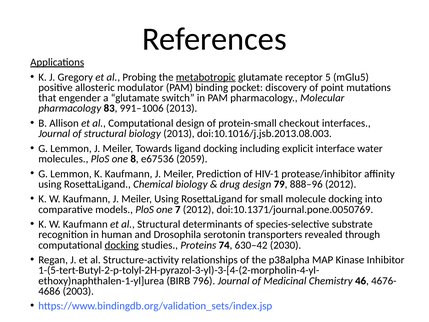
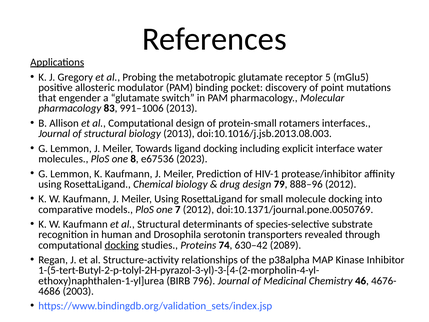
metabotropic underline: present -> none
checkout: checkout -> rotamers
2059: 2059 -> 2023
2030: 2030 -> 2089
